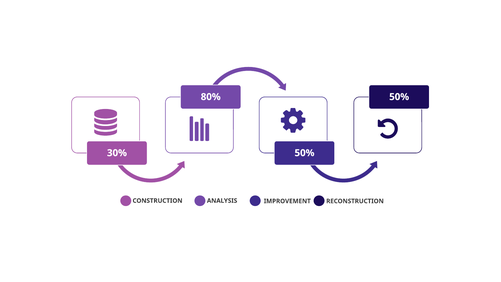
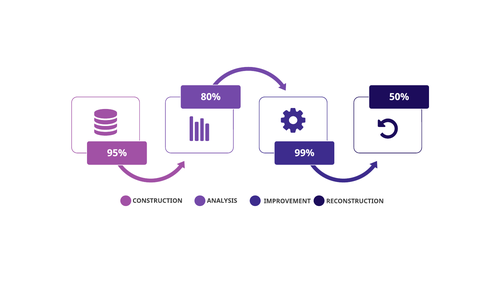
30%: 30% -> 95%
50% at (304, 153): 50% -> 99%
